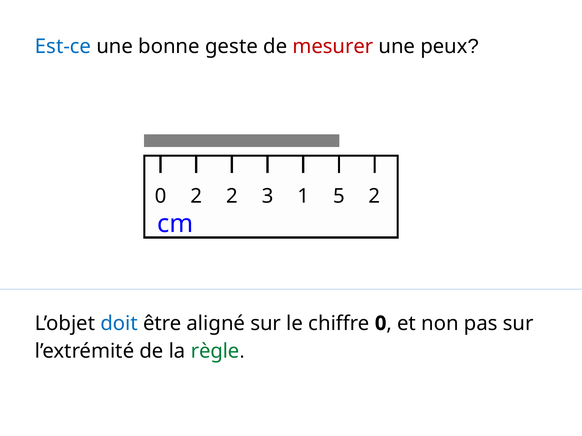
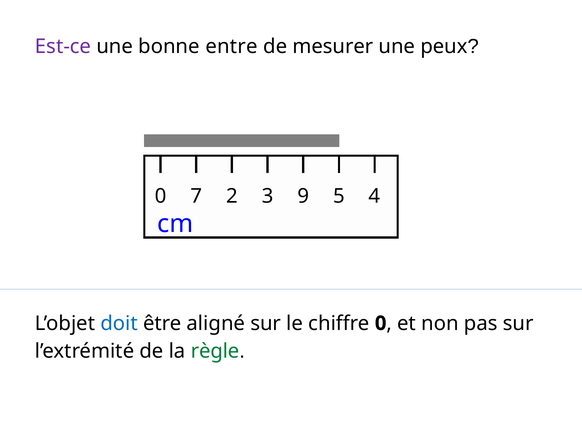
Est-ce colour: blue -> purple
geste: geste -> entre
mesurer colour: red -> black
0 2: 2 -> 7
1: 1 -> 9
5 2: 2 -> 4
